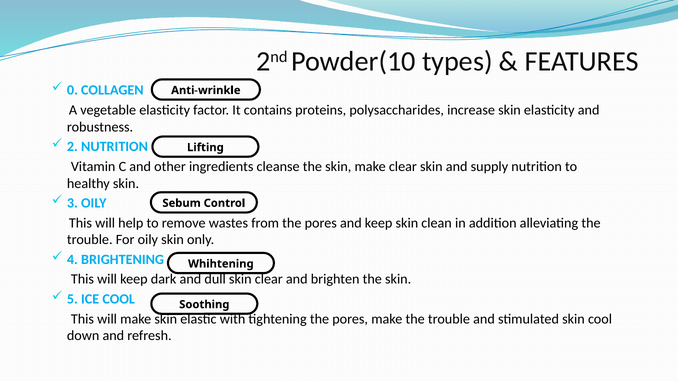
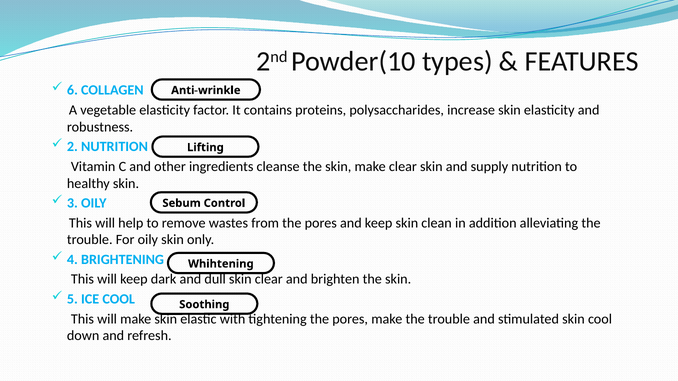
0: 0 -> 6
